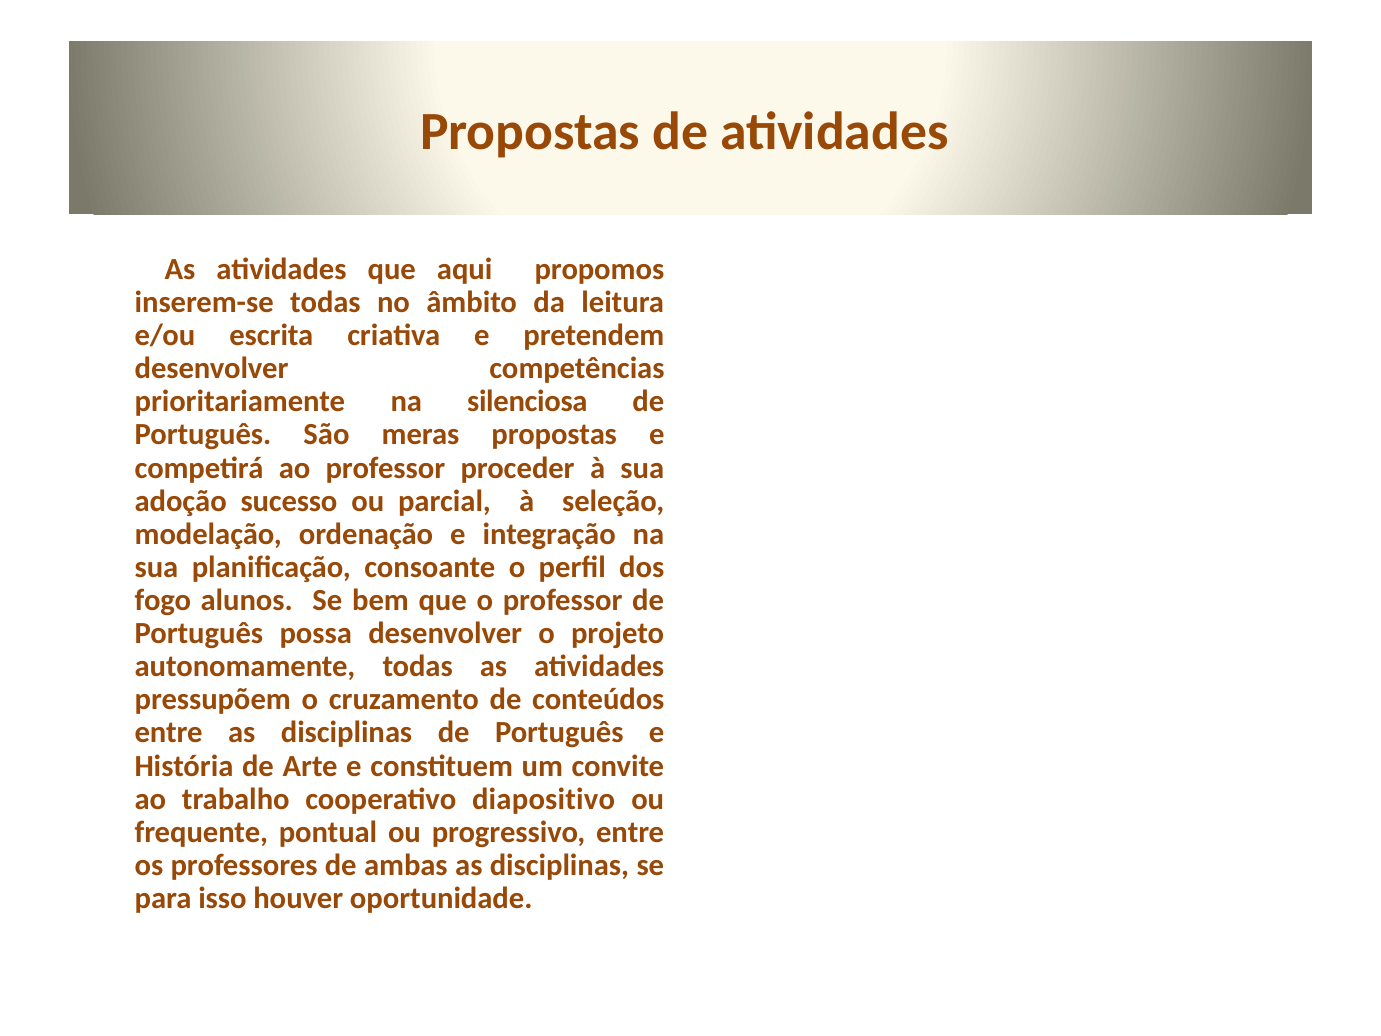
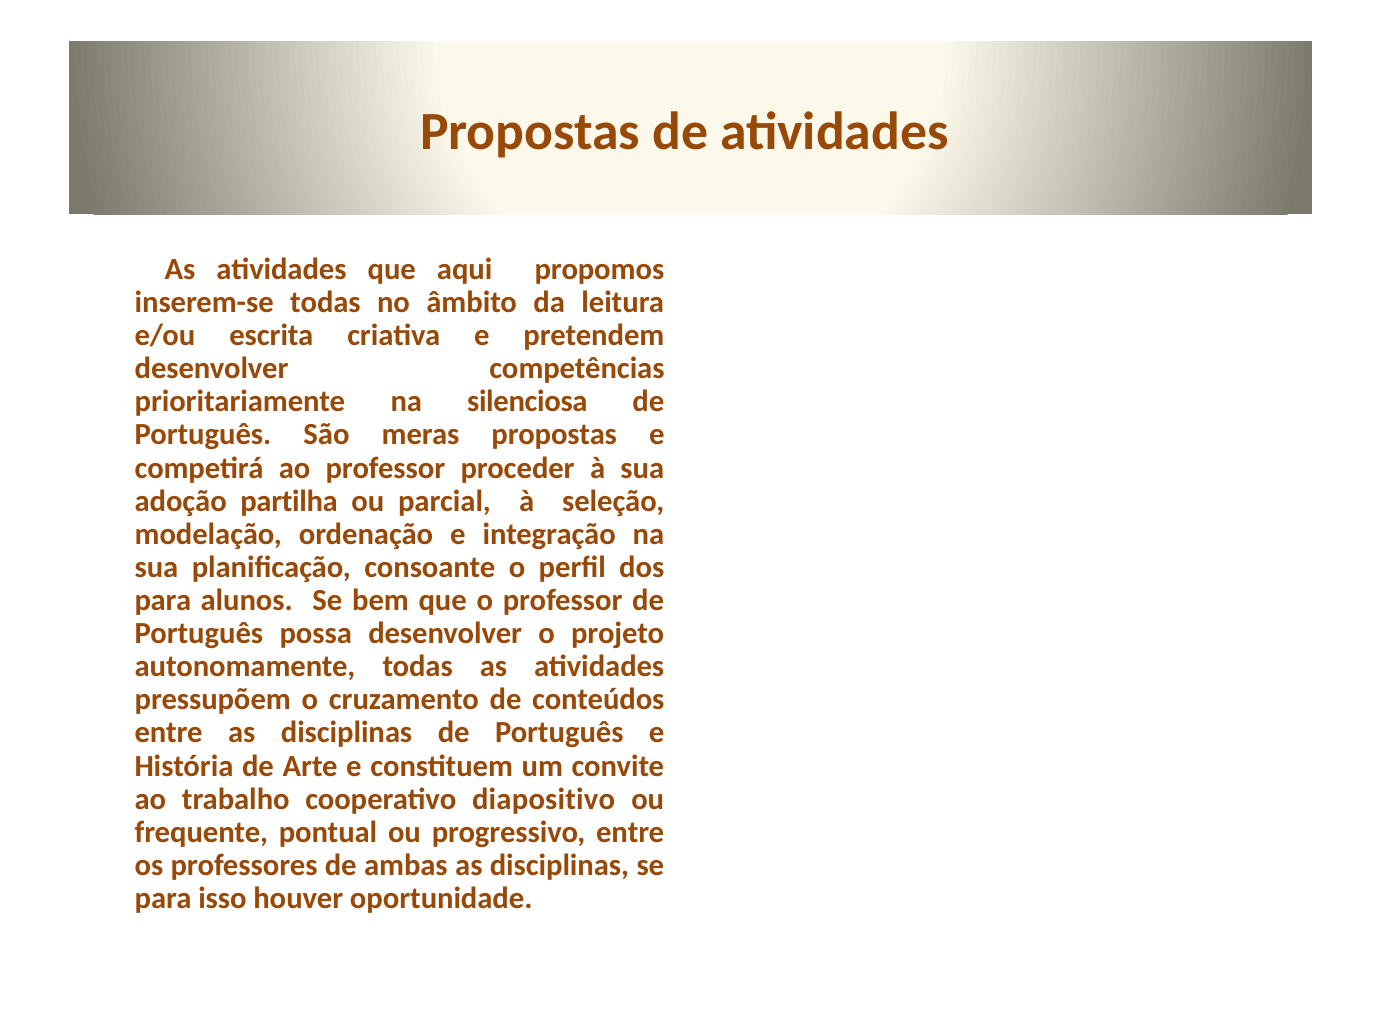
sucesso: sucesso -> partilha
fogo at (163, 600): fogo -> para
